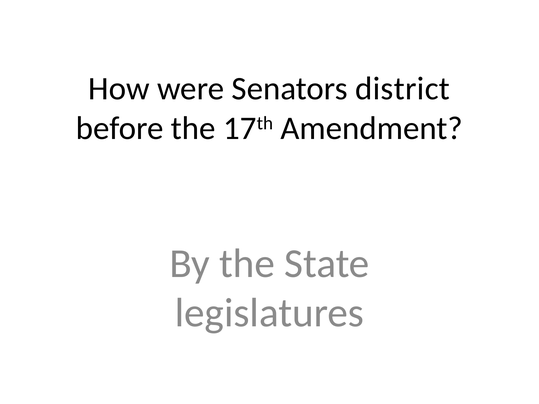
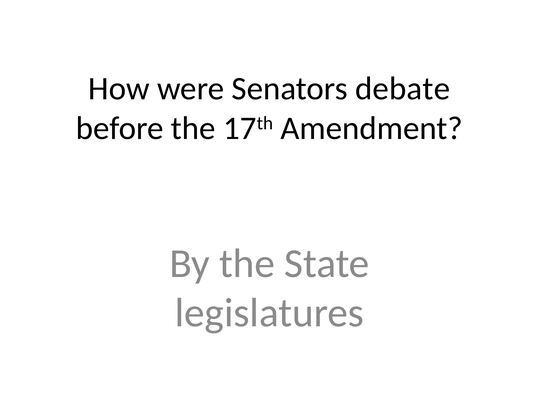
district: district -> debate
